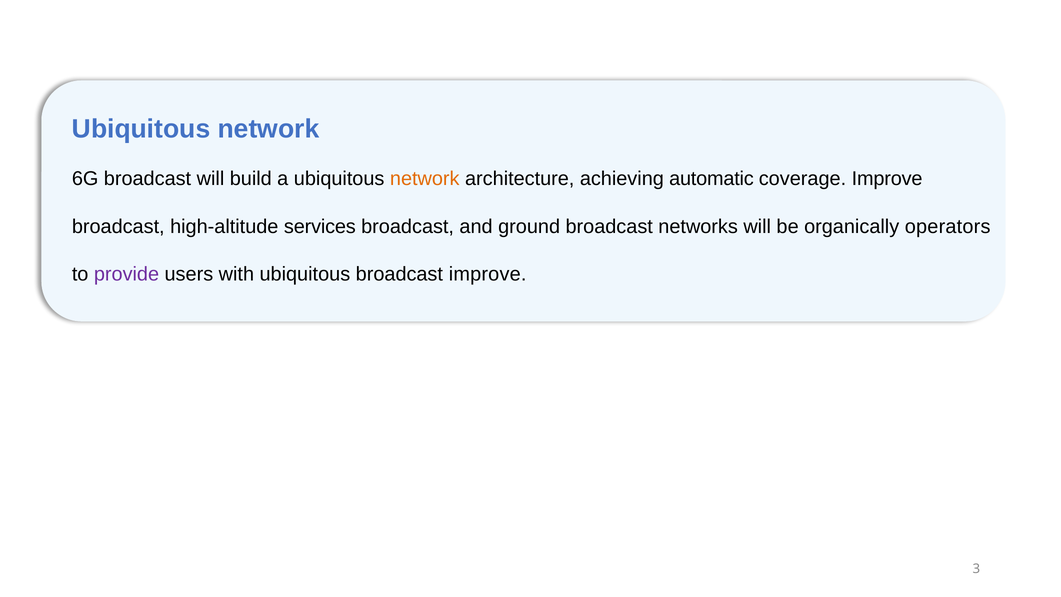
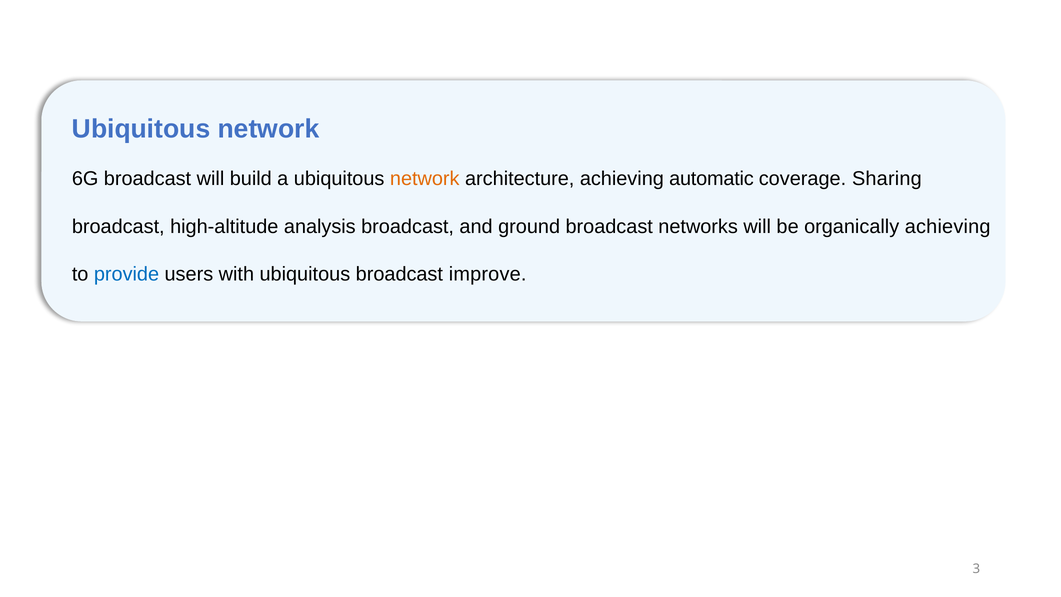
coverage Improve: Improve -> Sharing
services: services -> analysis
organically operators: operators -> achieving
provide colour: purple -> blue
